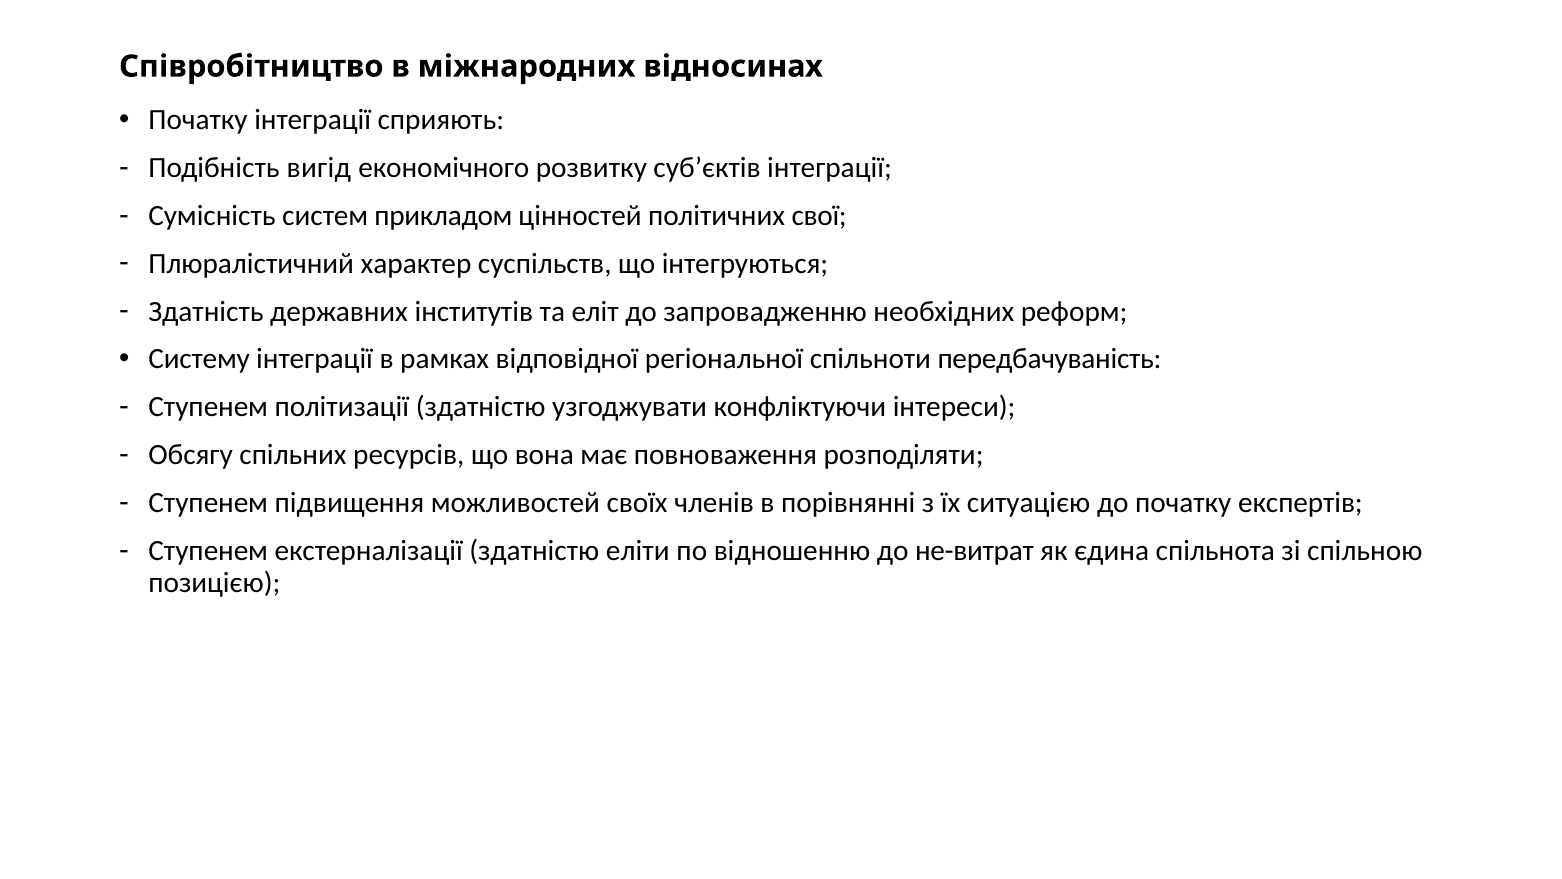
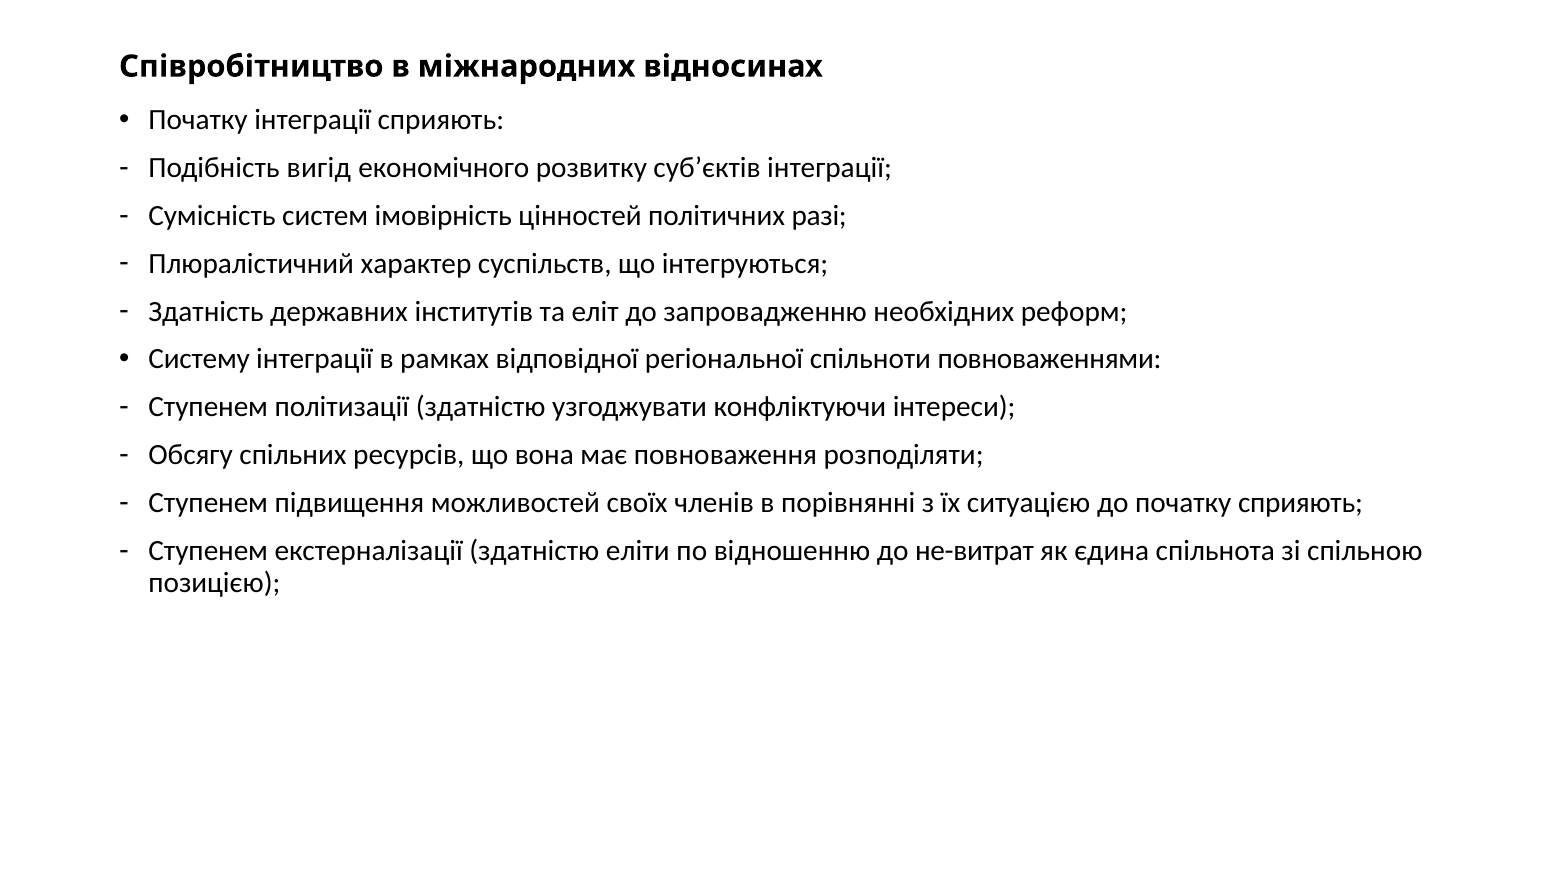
прикладом: прикладом -> імовірність
свої: свої -> разі
передбачуваність: передбачуваність -> повноваженнями
початку експертів: експертів -> сприяють
